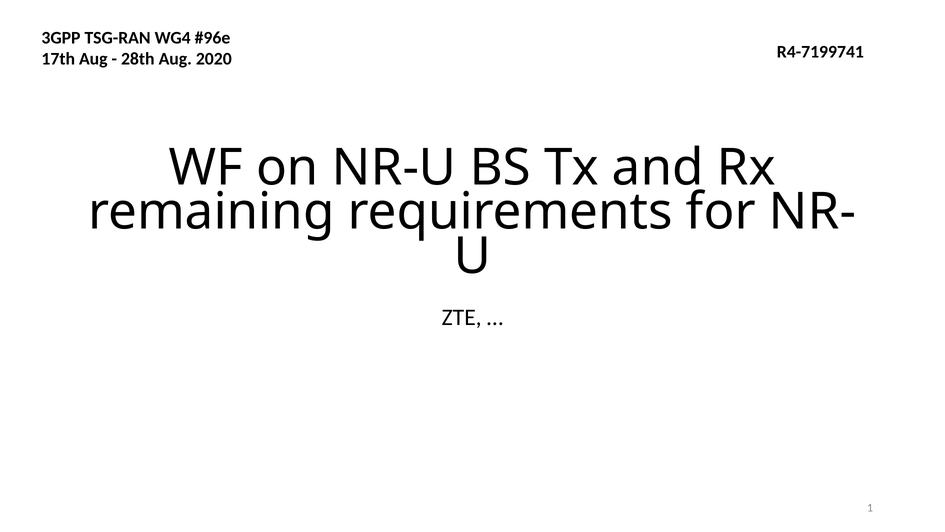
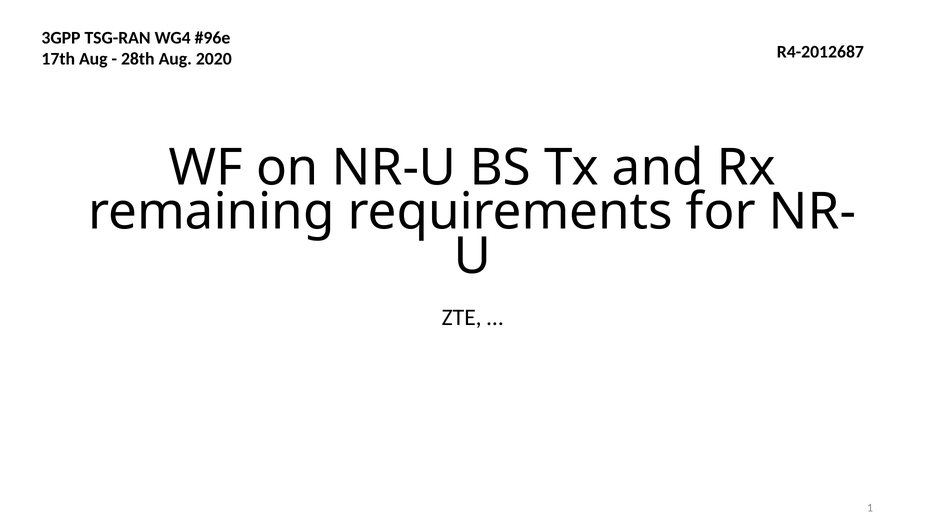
R4-7199741: R4-7199741 -> R4-2012687
